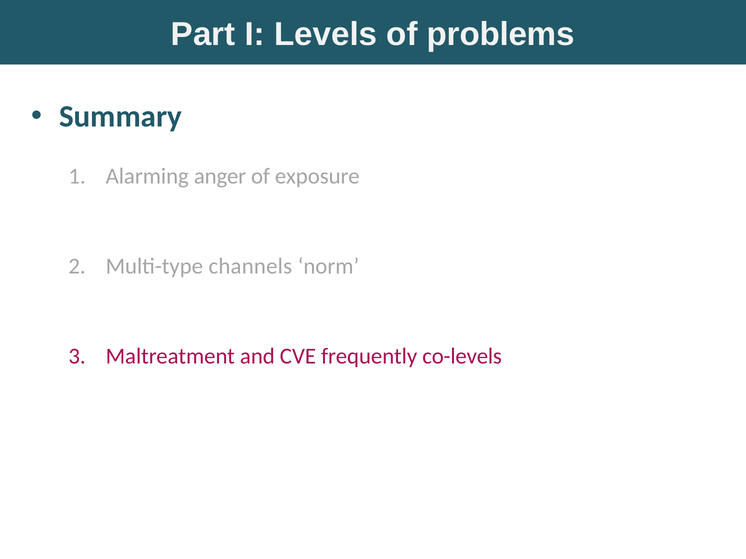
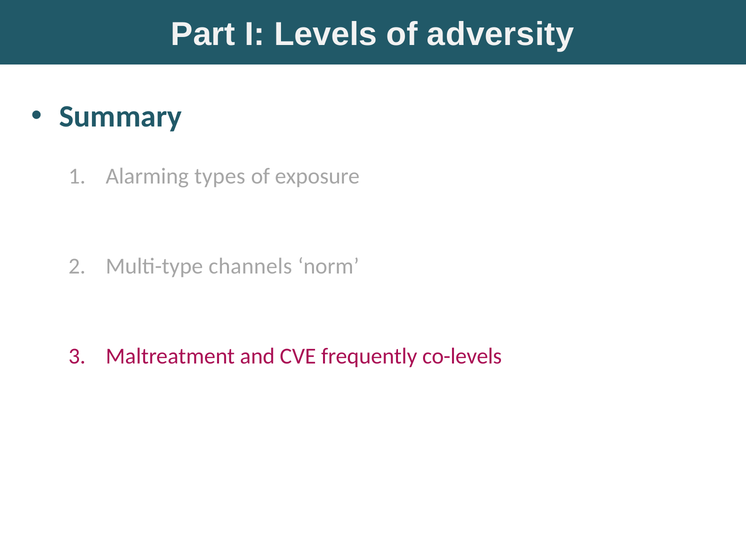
problems: problems -> adversity
anger: anger -> types
